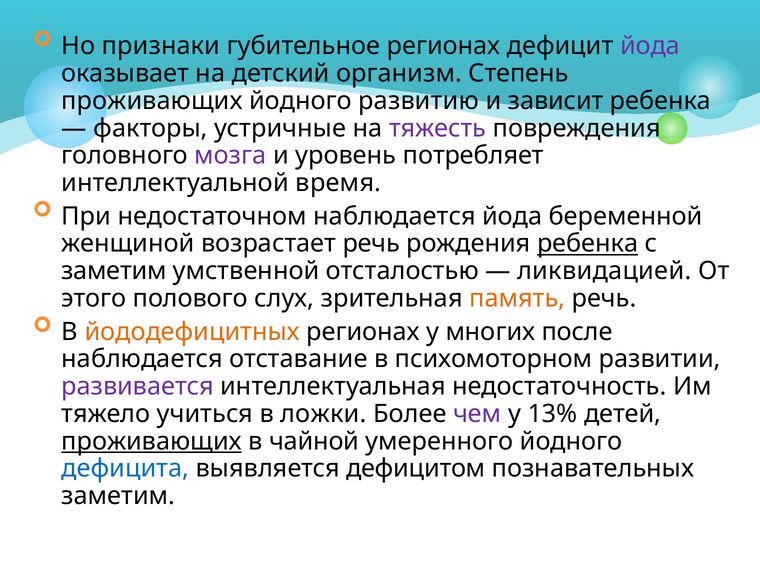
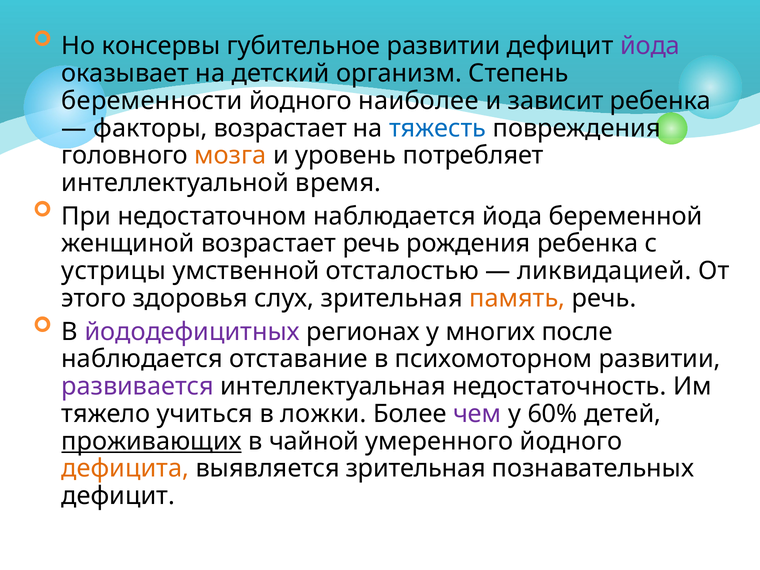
признаки: признаки -> консервы
губительное регионах: регионах -> развитии
проживающих at (152, 101): проживающих -> беременности
развитию: развитию -> наиболее
факторы устричные: устричные -> возрастает
тяжесть colour: purple -> blue
мозга colour: purple -> orange
ребенка at (588, 244) underline: present -> none
заметим at (114, 271): заметим -> устрицы
полового: полового -> здоровья
йододефицитных colour: orange -> purple
13%: 13% -> 60%
дефицита colour: blue -> orange
выявляется дефицитом: дефицитом -> зрительная
заметим at (118, 496): заметим -> дефицит
